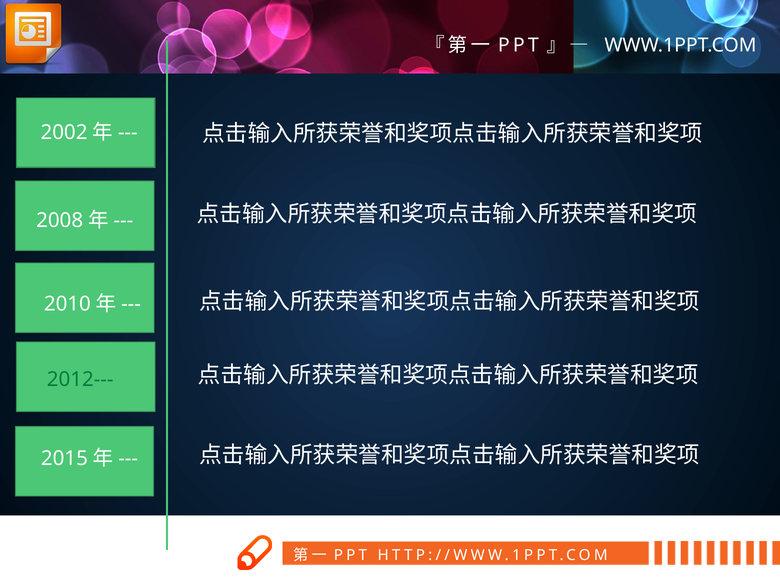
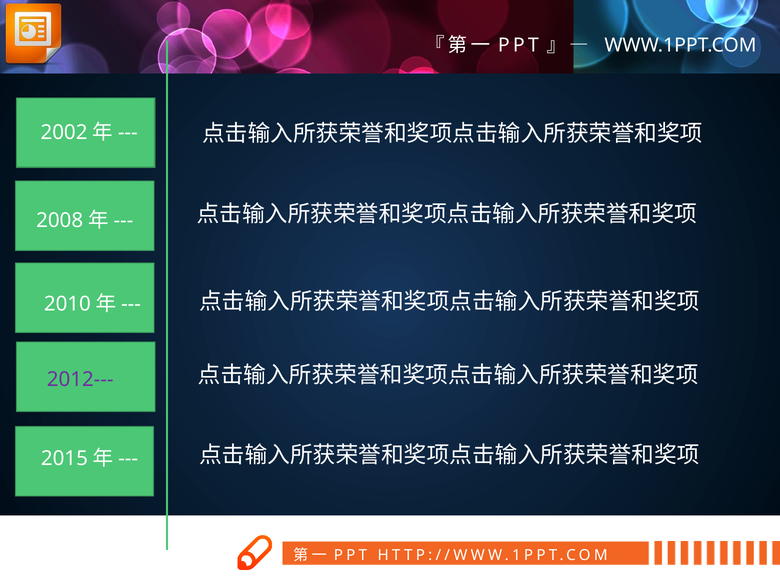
2012--- colour: green -> purple
